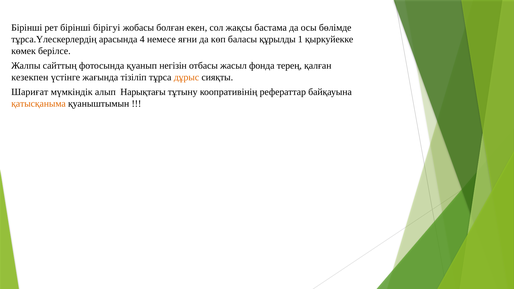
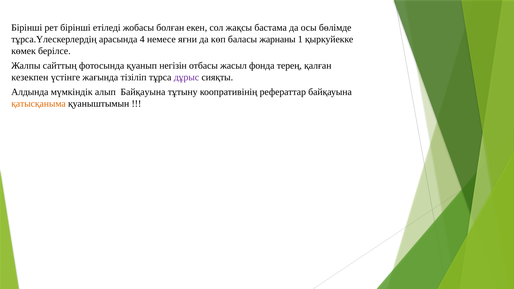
бірігуі: бірігуі -> етіледі
құрылды: құрылды -> жарнаны
дұрыс colour: orange -> purple
Шариғат: Шариғат -> Алдында
алып Нарықтағы: Нарықтағы -> Байқауына
